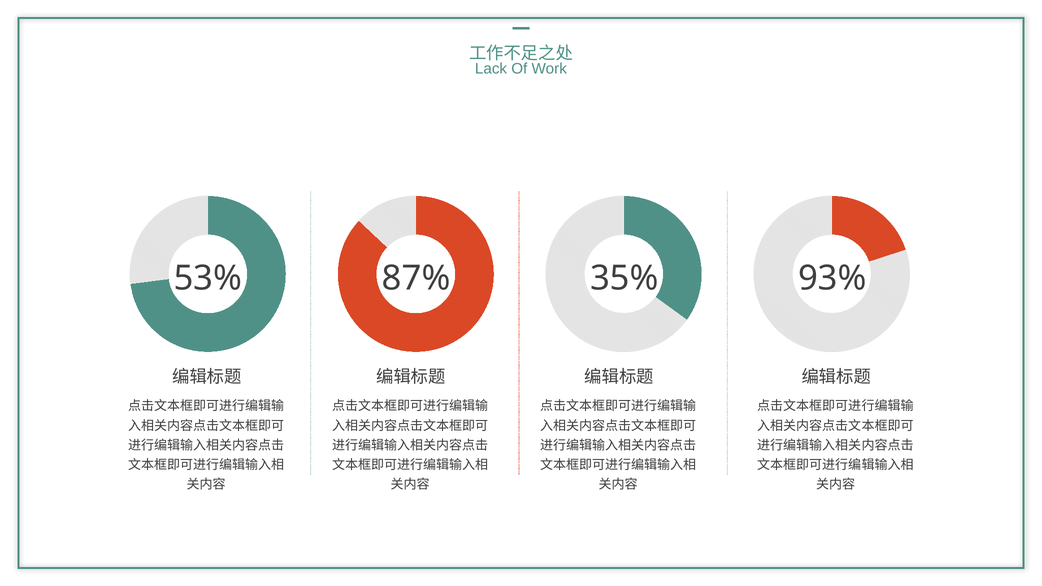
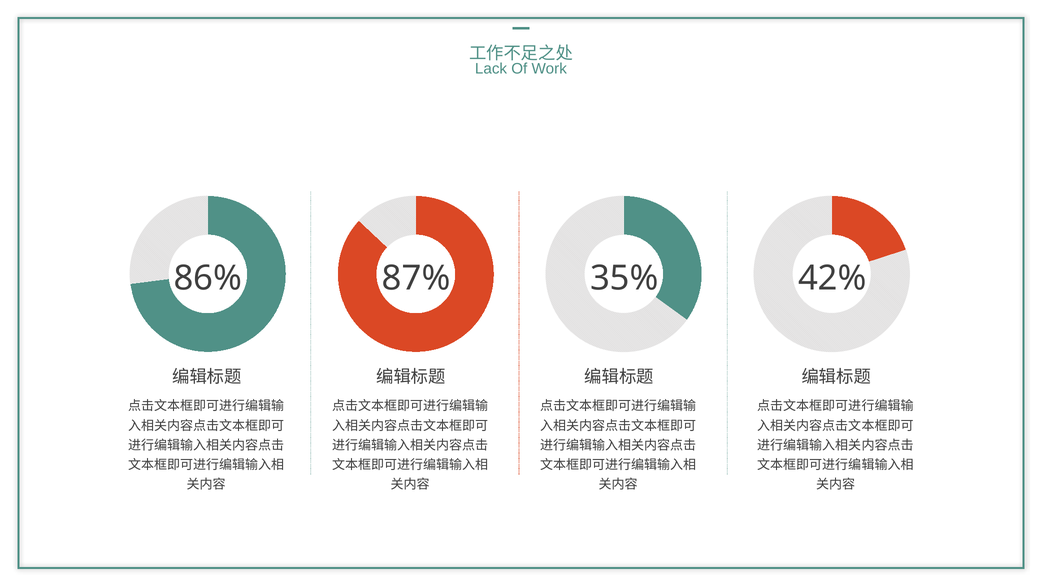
53%: 53% -> 86%
93%: 93% -> 42%
